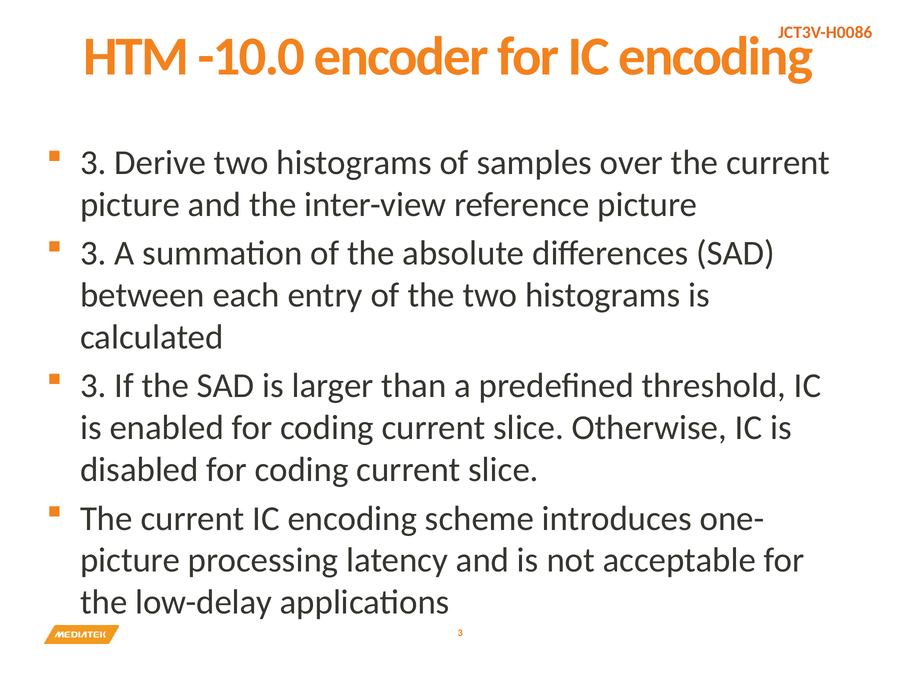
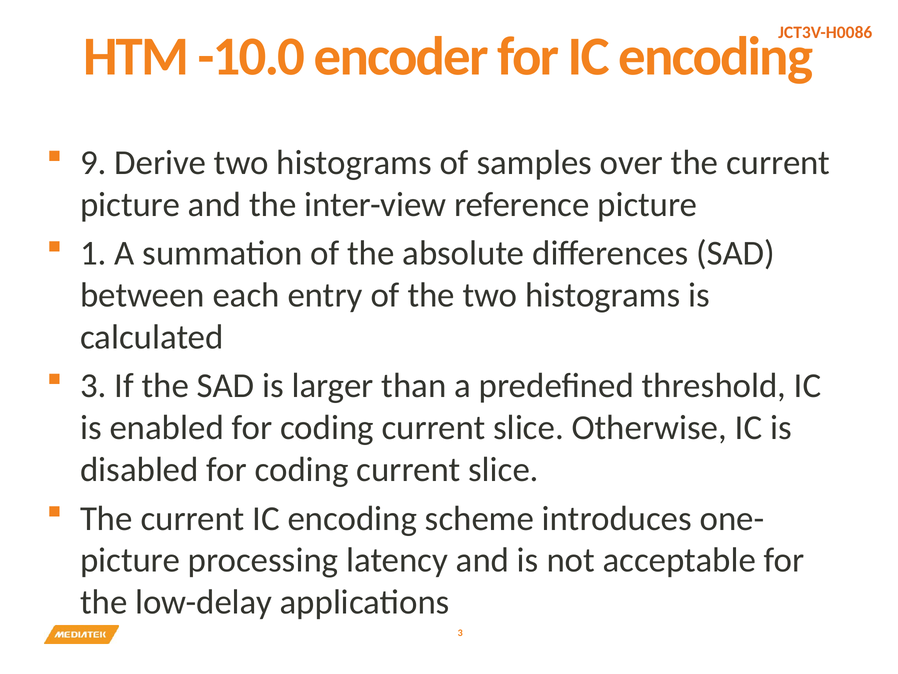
3 at (93, 163): 3 -> 9
3 at (93, 253): 3 -> 1
